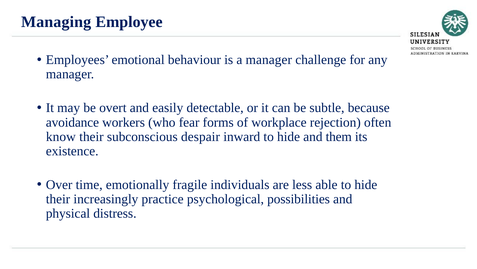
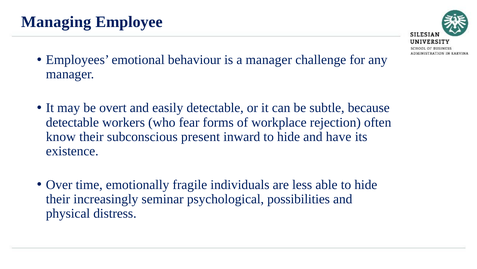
avoidance at (72, 122): avoidance -> detectable
despair: despair -> present
them: them -> have
practice: practice -> seminar
